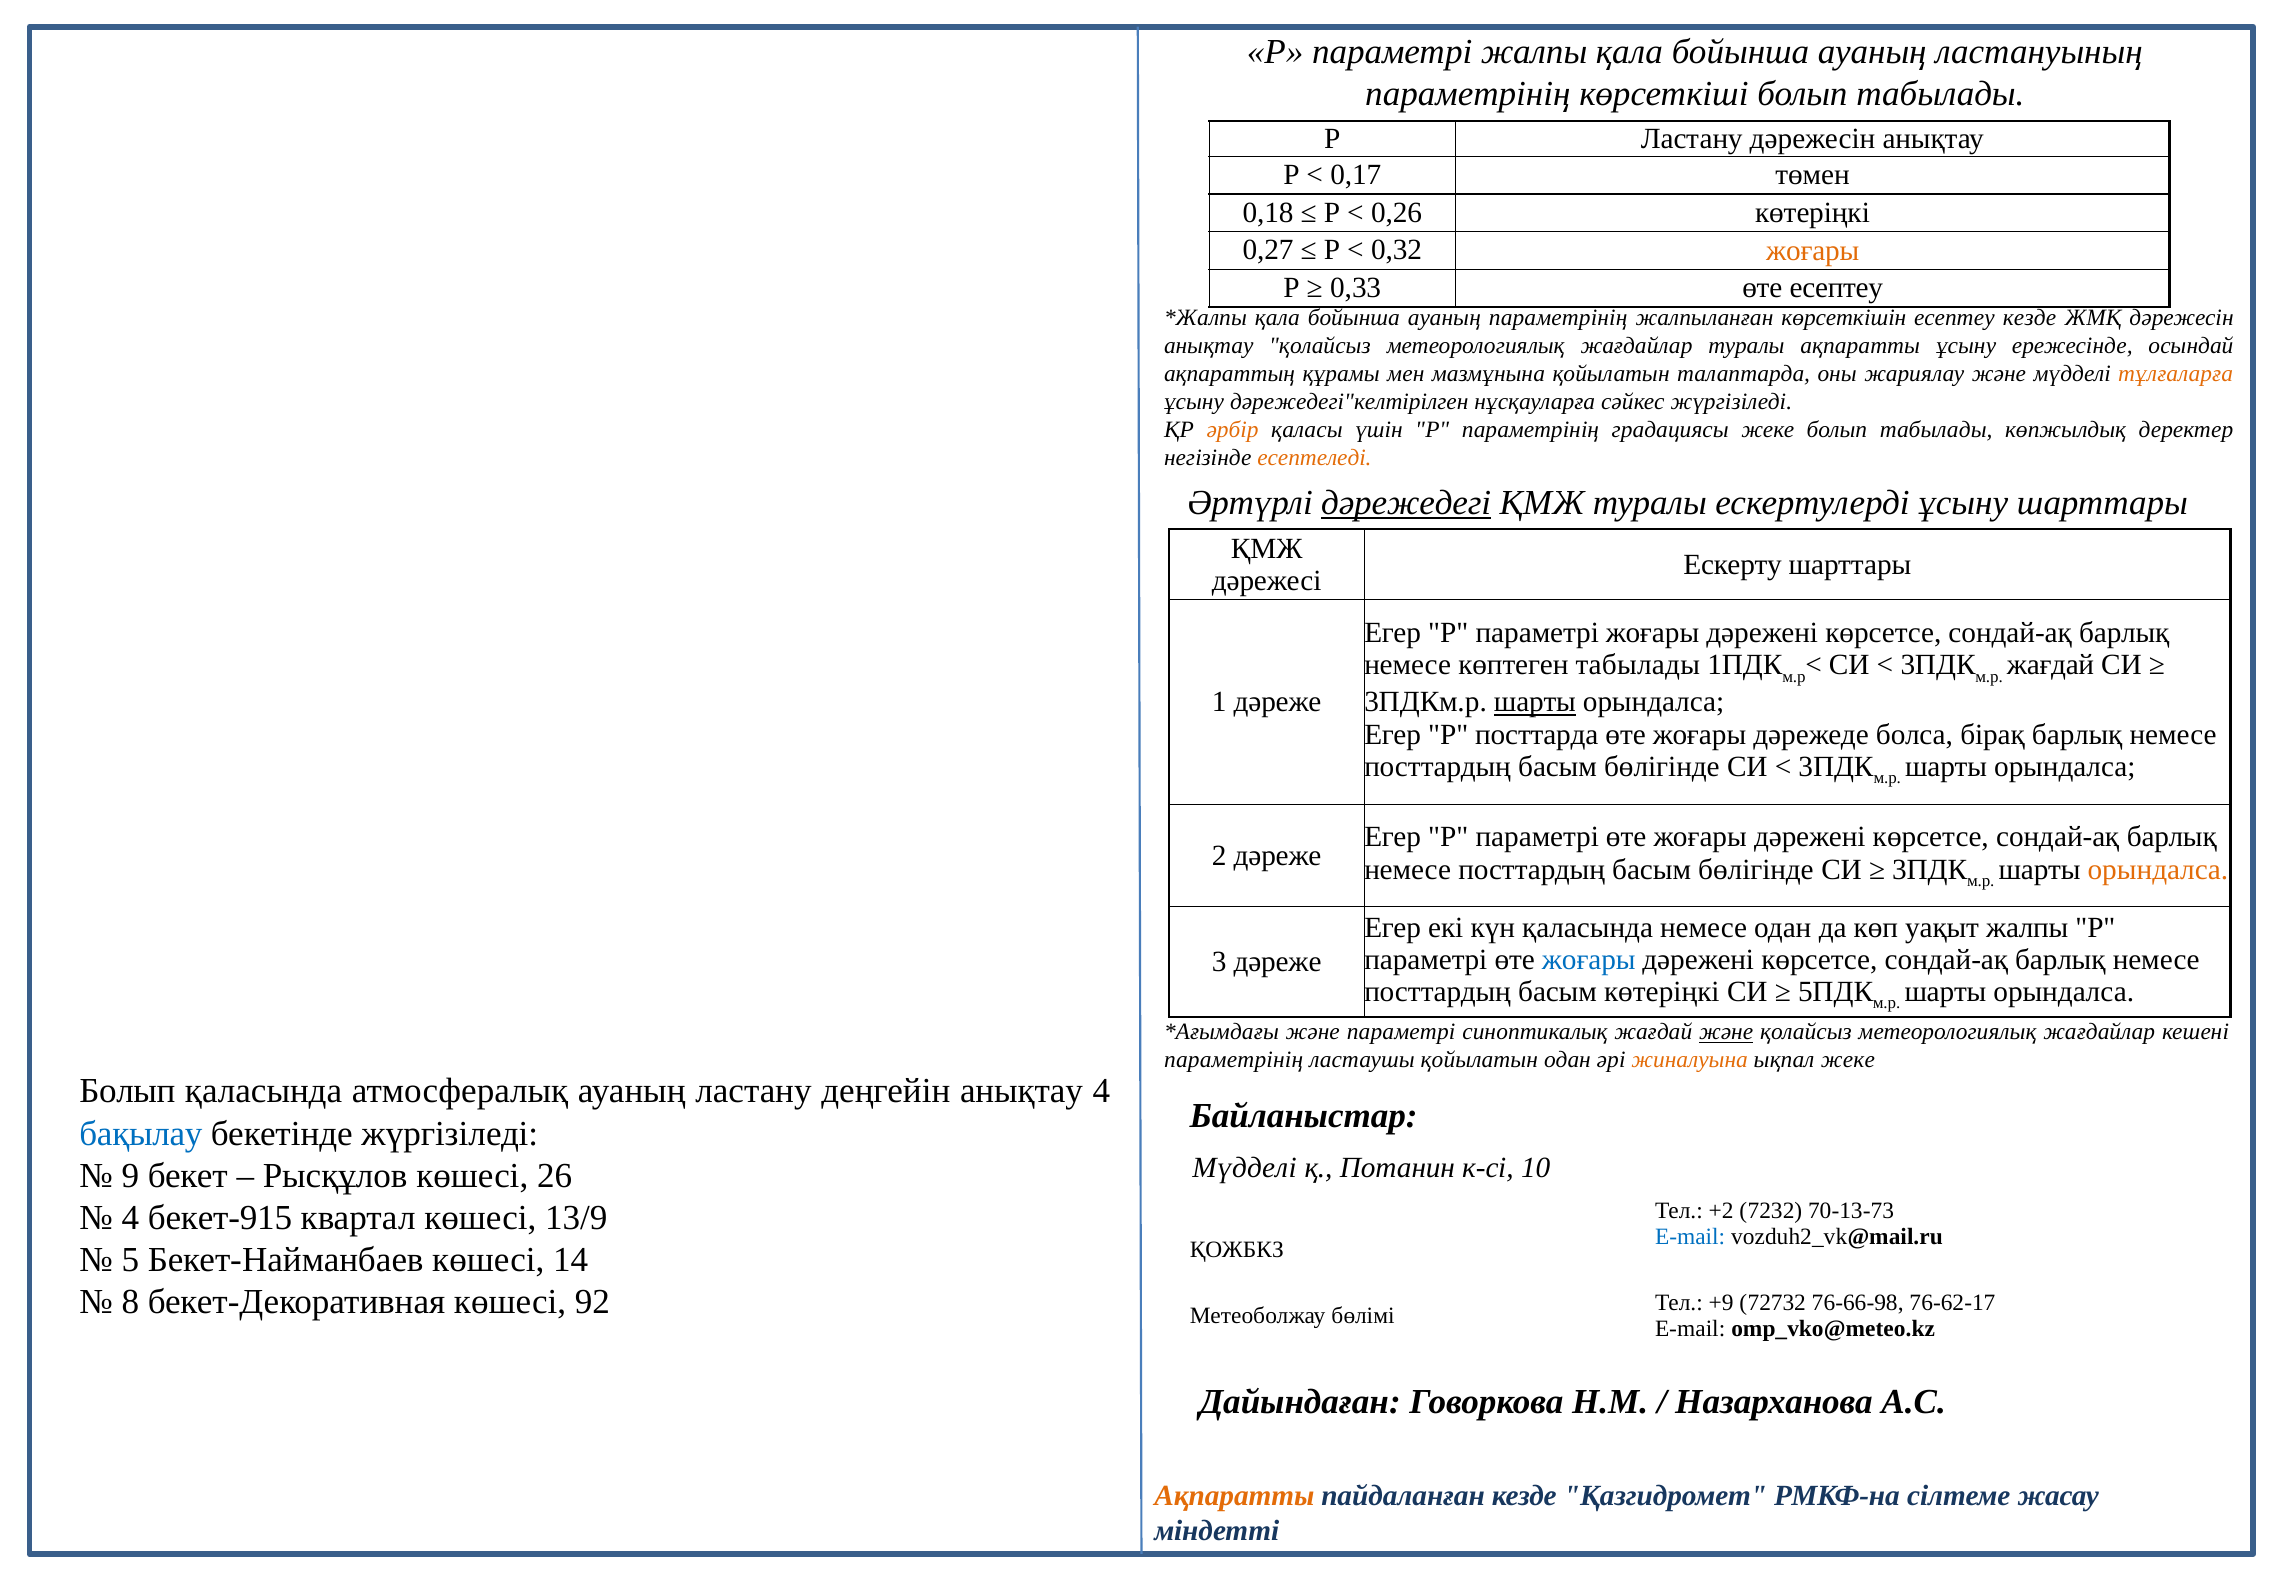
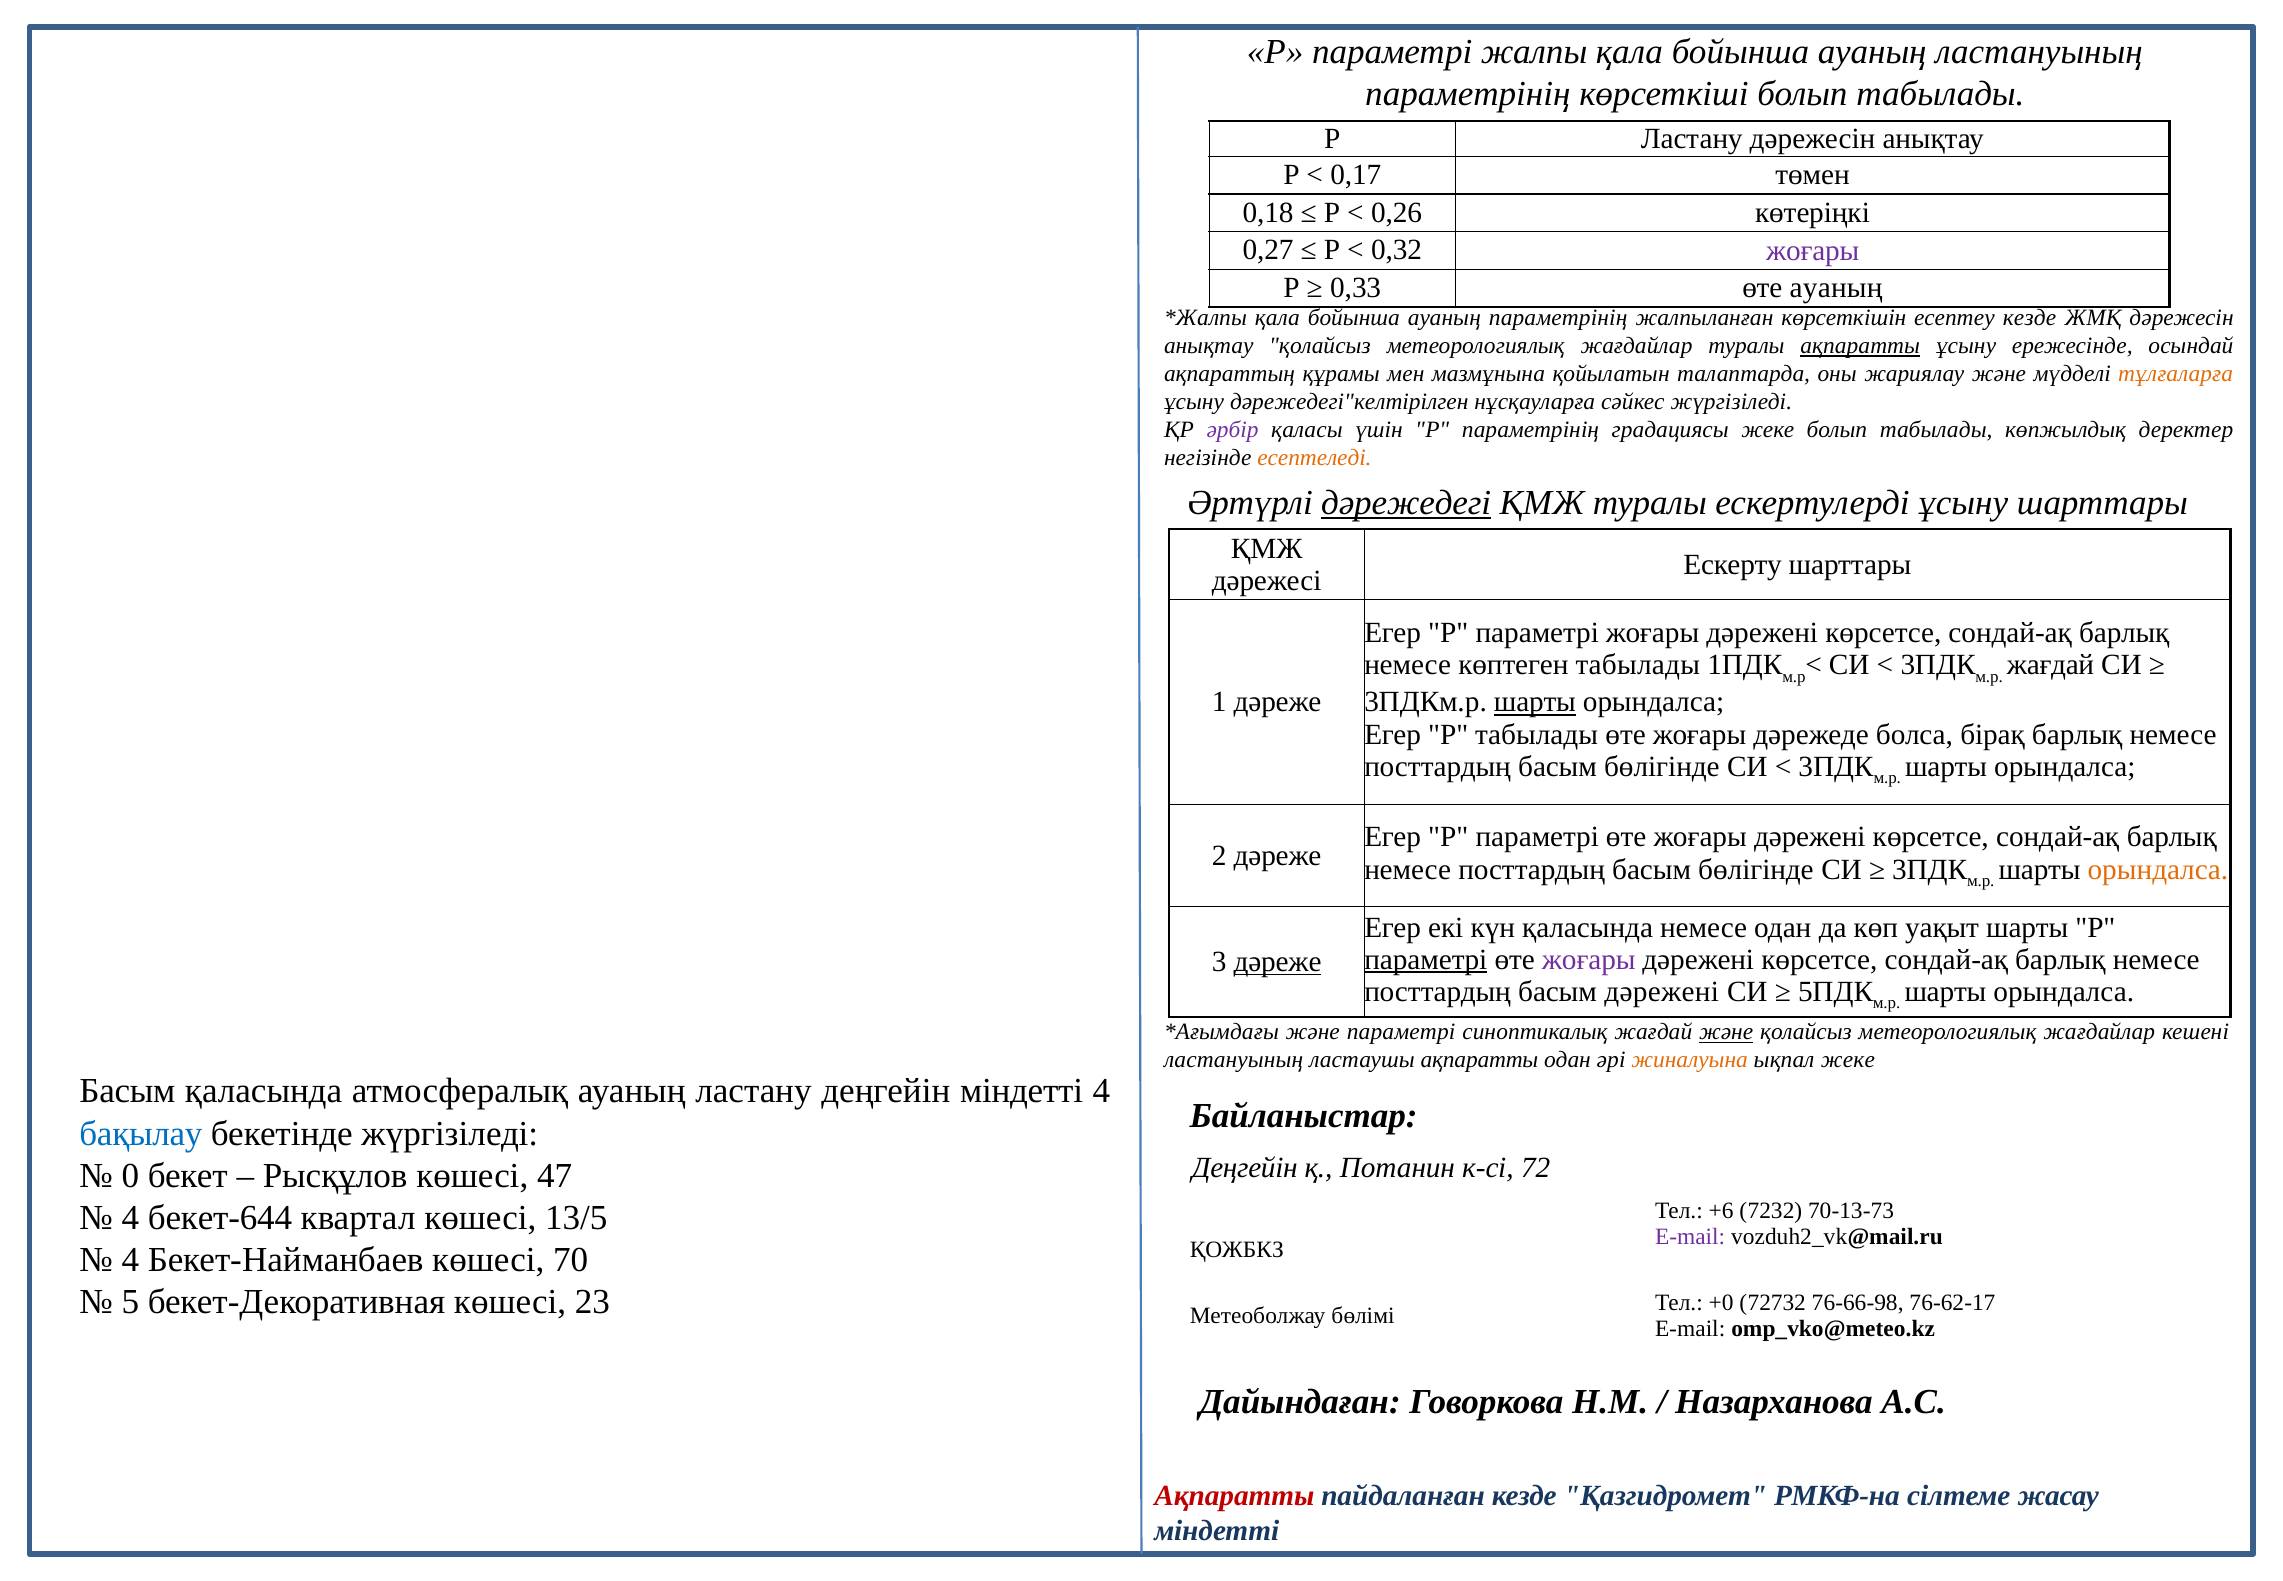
жоғары at (1813, 250) colour: orange -> purple
өте есептеу: есептеу -> ауаның
ақпаратты at (1860, 346) underline: none -> present
әрбір colour: orange -> purple
P посттарда: посттарда -> табылады
уақыт жалпы: жалпы -> шарты
параметрі at (1426, 959) underline: none -> present
жоғары at (1589, 959) colour: blue -> purple
дәреже at (1278, 962) underline: none -> present
басым көтеріңкі: көтеріңкі -> дәрежені
параметрінің at (1234, 1060): параметрінің -> ластануының
ластаушы қойылатын: қойылатын -> ақпаратты
Болып at (127, 1091): Болып -> Басым
деңгейін анықтау: анықтау -> міндетті
Мүдделі at (1245, 1168): Мүдделі -> Деңгейін
10: 10 -> 72
9: 9 -> 0
26: 26 -> 47
+2: +2 -> +6
бекет-915: бекет-915 -> бекет-644
13/9: 13/9 -> 13/5
E-mail at (1690, 1237) colour: blue -> purple
5 at (130, 1260): 5 -> 4
14: 14 -> 70
8: 8 -> 5
92: 92 -> 23
+9: +9 -> +0
Ақпаратты at (1234, 1495) colour: orange -> red
